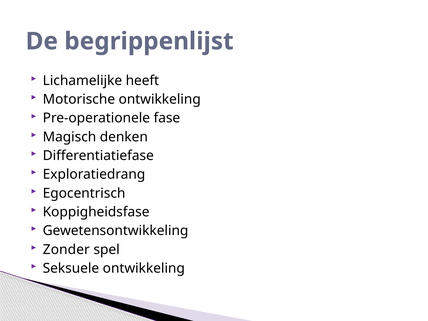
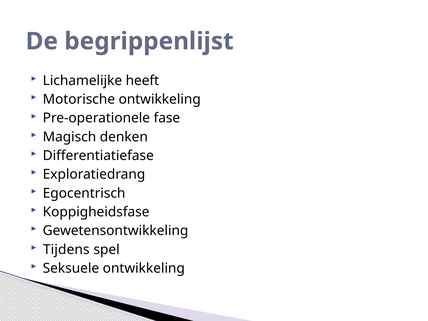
Zonder: Zonder -> Tijdens
